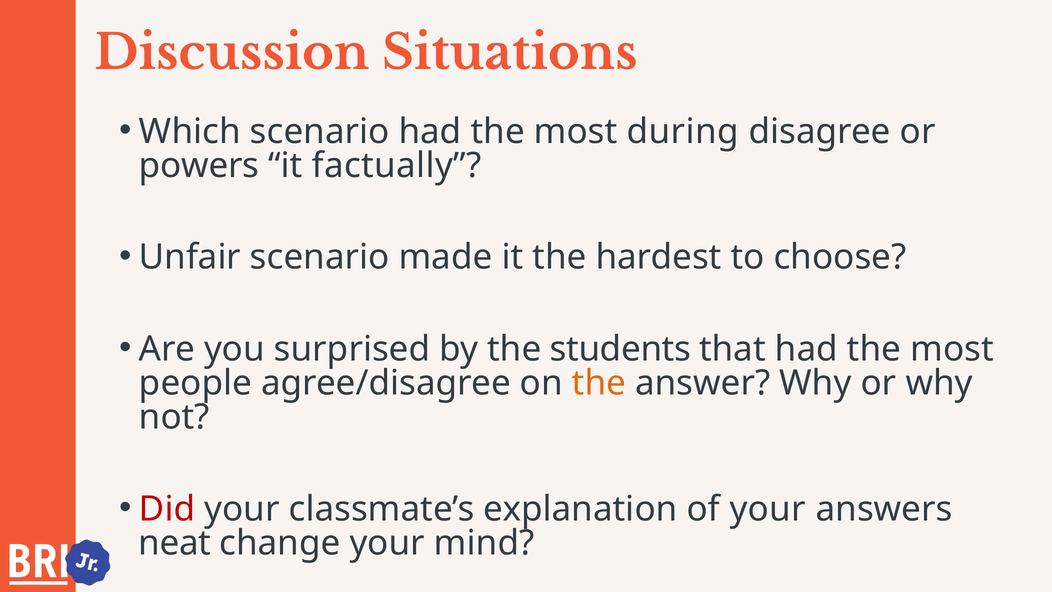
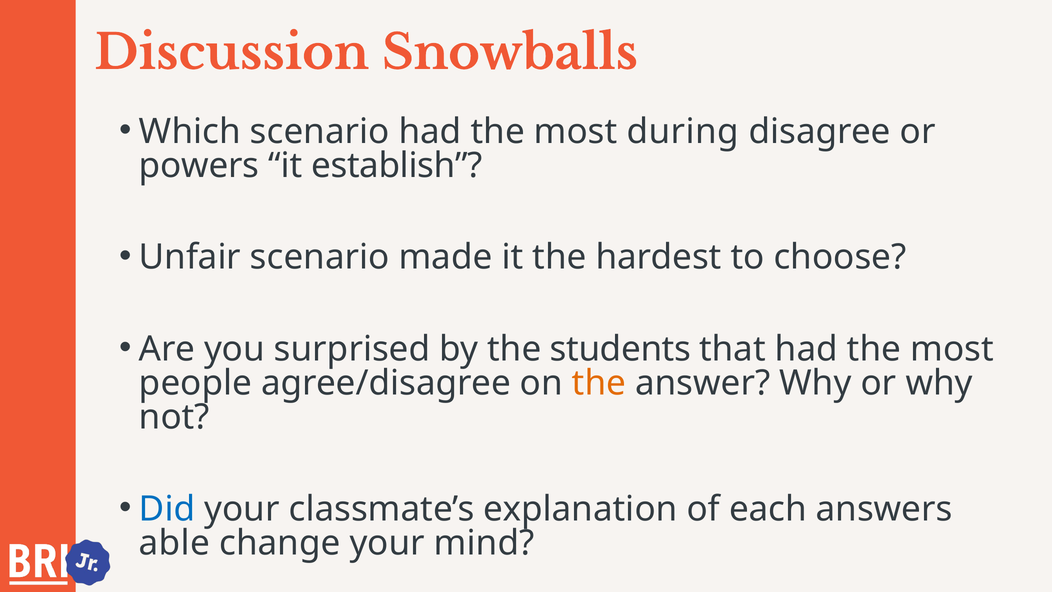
Situations: Situations -> Snowballs
factually: factually -> establish
Did colour: red -> blue
of your: your -> each
neat: neat -> able
